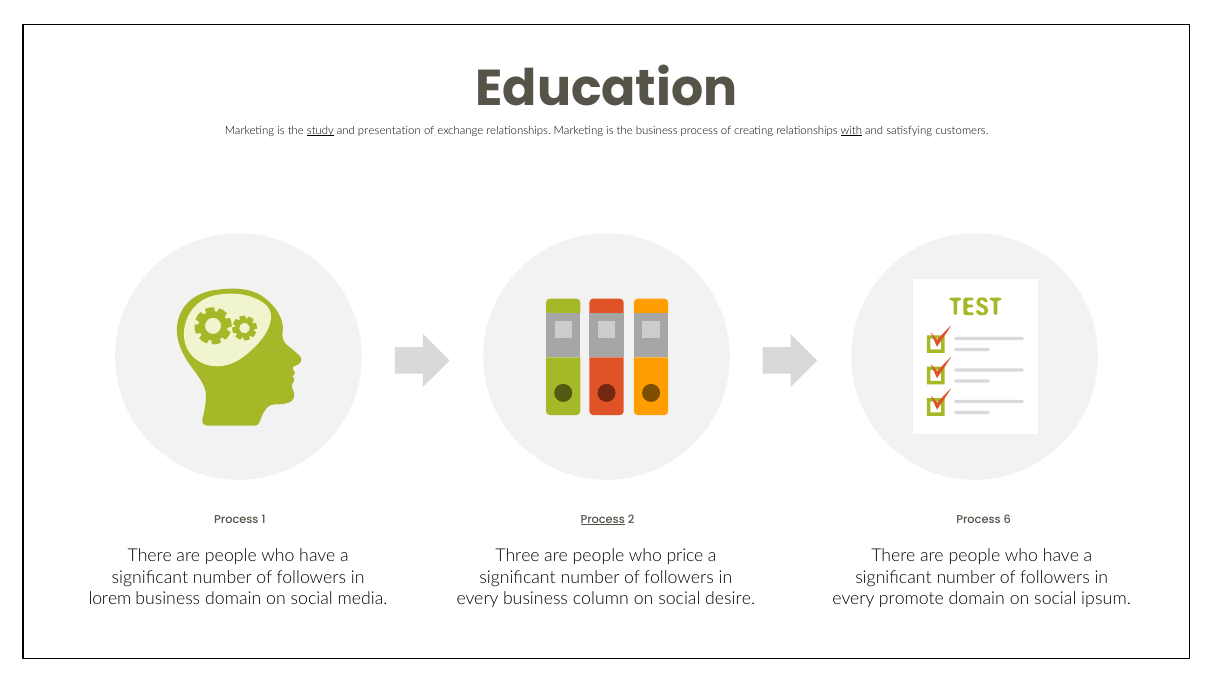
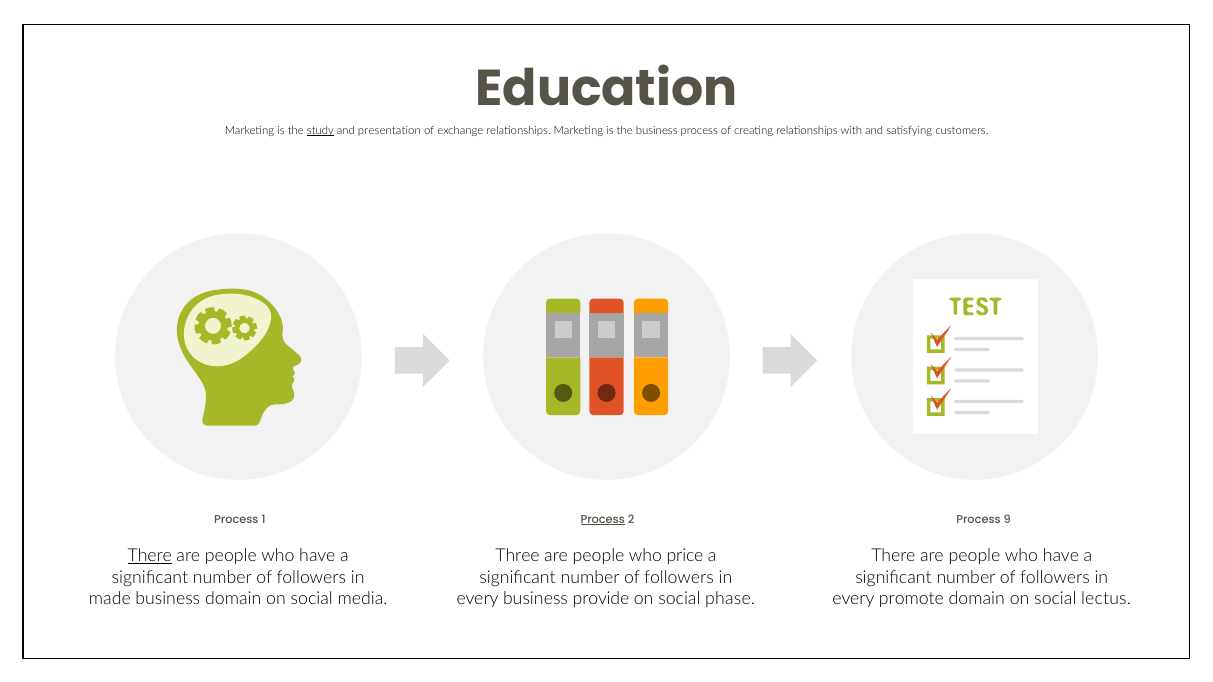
with underline: present -> none
6: 6 -> 9
There at (150, 556) underline: none -> present
lorem: lorem -> made
column: column -> provide
desire: desire -> phase
ipsum: ipsum -> lectus
